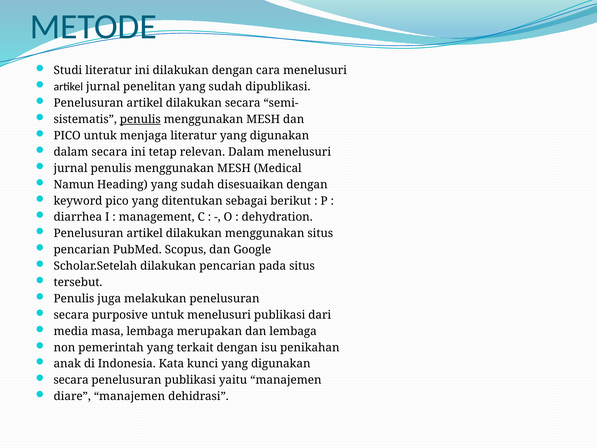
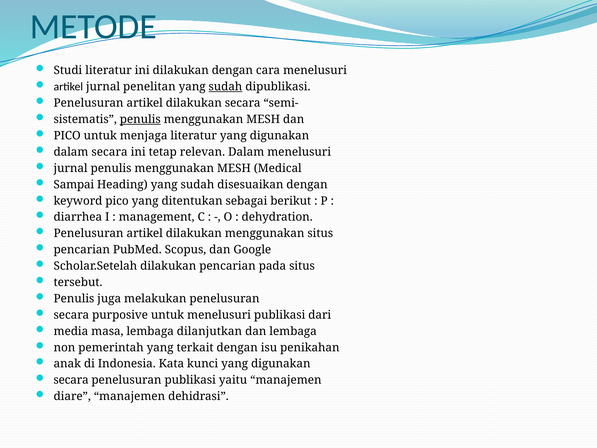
sudah at (225, 87) underline: none -> present
Namun: Namun -> Sampai
merupakan: merupakan -> dilanjutkan
